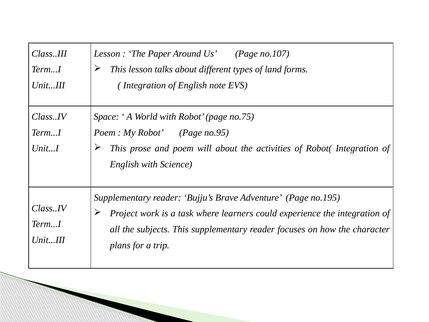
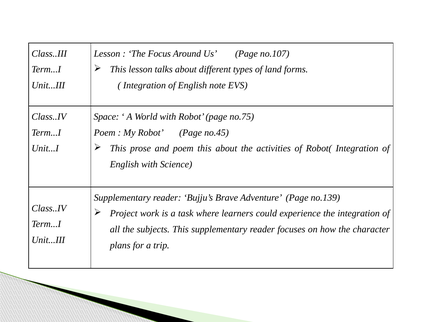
Paper: Paper -> Focus
no.95: no.95 -> no.45
poem will: will -> this
no.195: no.195 -> no.139
